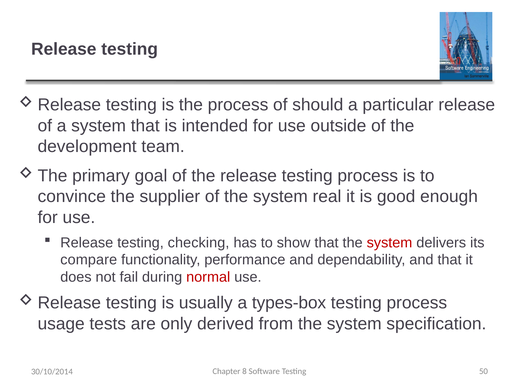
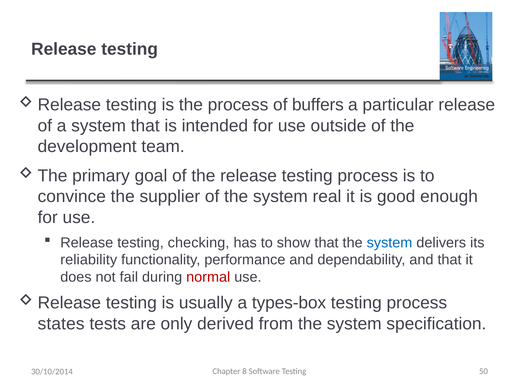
should: should -> buffers
system at (390, 243) colour: red -> blue
compare: compare -> reliability
usage: usage -> states
